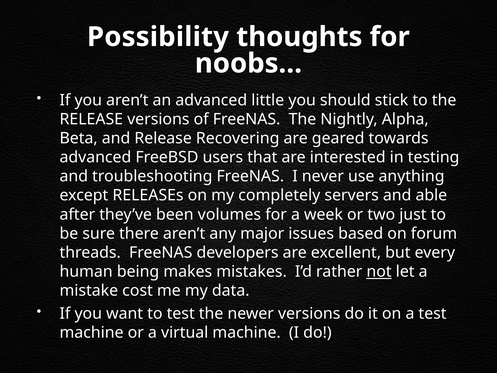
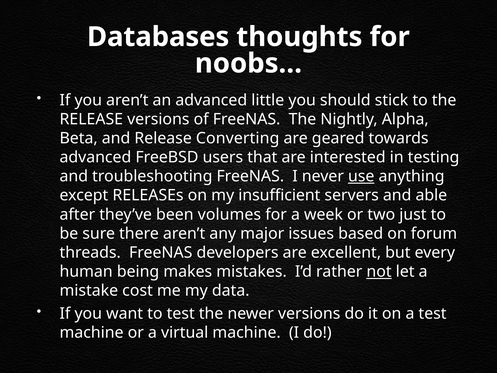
Possibility: Possibility -> Databases
Recovering: Recovering -> Converting
use underline: none -> present
completely: completely -> insufficient
